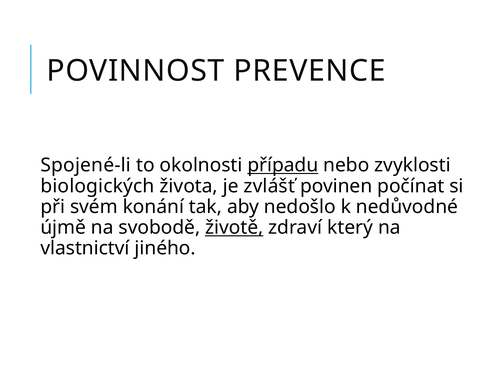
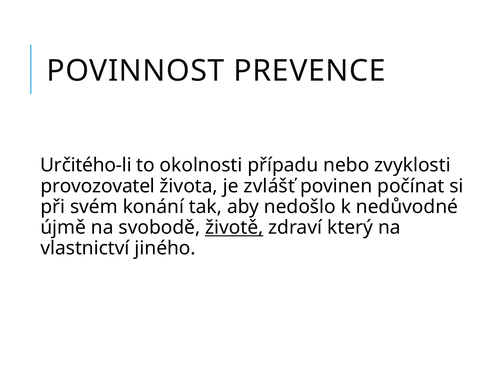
Spojené-li: Spojené-li -> Určitého-li
případu underline: present -> none
biologických: biologických -> provozovatel
